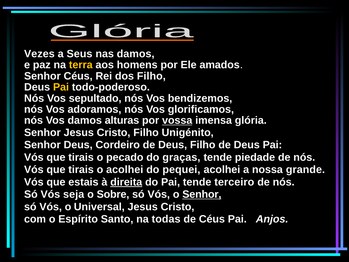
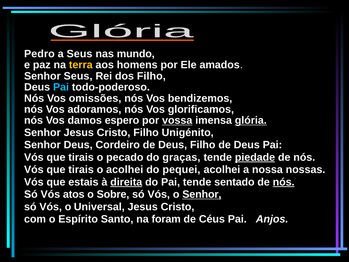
Vezes: Vezes -> Pedro
nas damos: damos -> mundo
Senhor Céus: Céus -> Seus
Pai at (61, 87) colour: yellow -> light blue
sepultado: sepultado -> omissões
alturas: alturas -> espero
glória underline: none -> present
piedade underline: none -> present
grande: grande -> nossas
terceiro: terceiro -> sentado
nós at (284, 182) underline: none -> present
seja: seja -> atos
todas: todas -> foram
